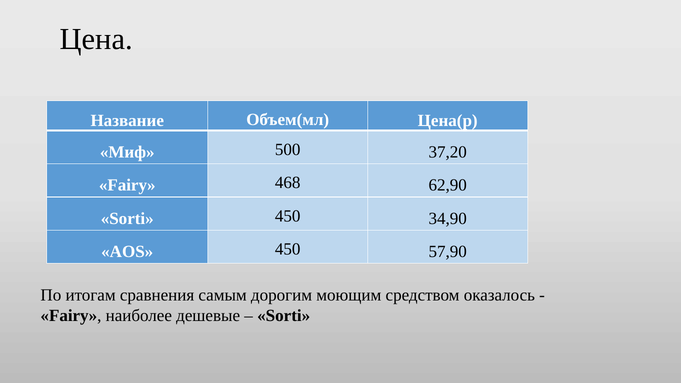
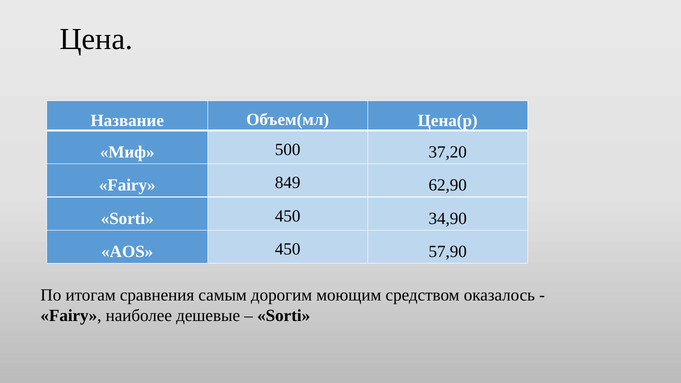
468: 468 -> 849
